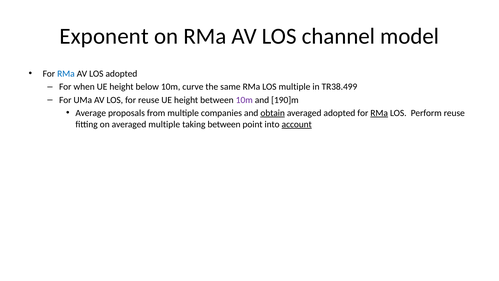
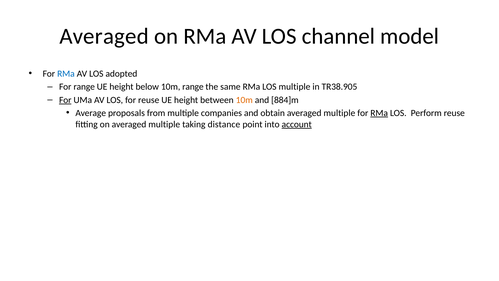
Exponent at (104, 36): Exponent -> Averaged
For when: when -> range
10m curve: curve -> range
TR38.499: TR38.499 -> TR38.905
For at (65, 100) underline: none -> present
10m at (244, 100) colour: purple -> orange
190]m: 190]m -> 884]m
obtain underline: present -> none
adopted at (339, 113): adopted -> multiple
taking between: between -> distance
